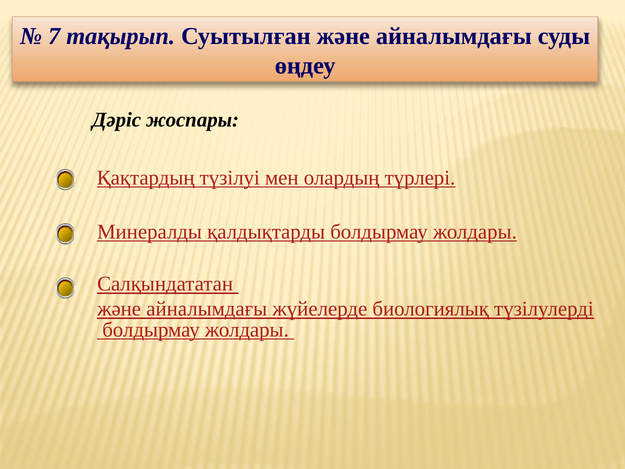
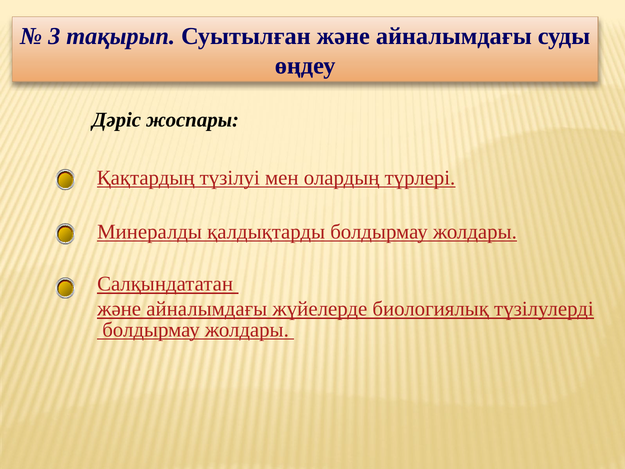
7: 7 -> 3
